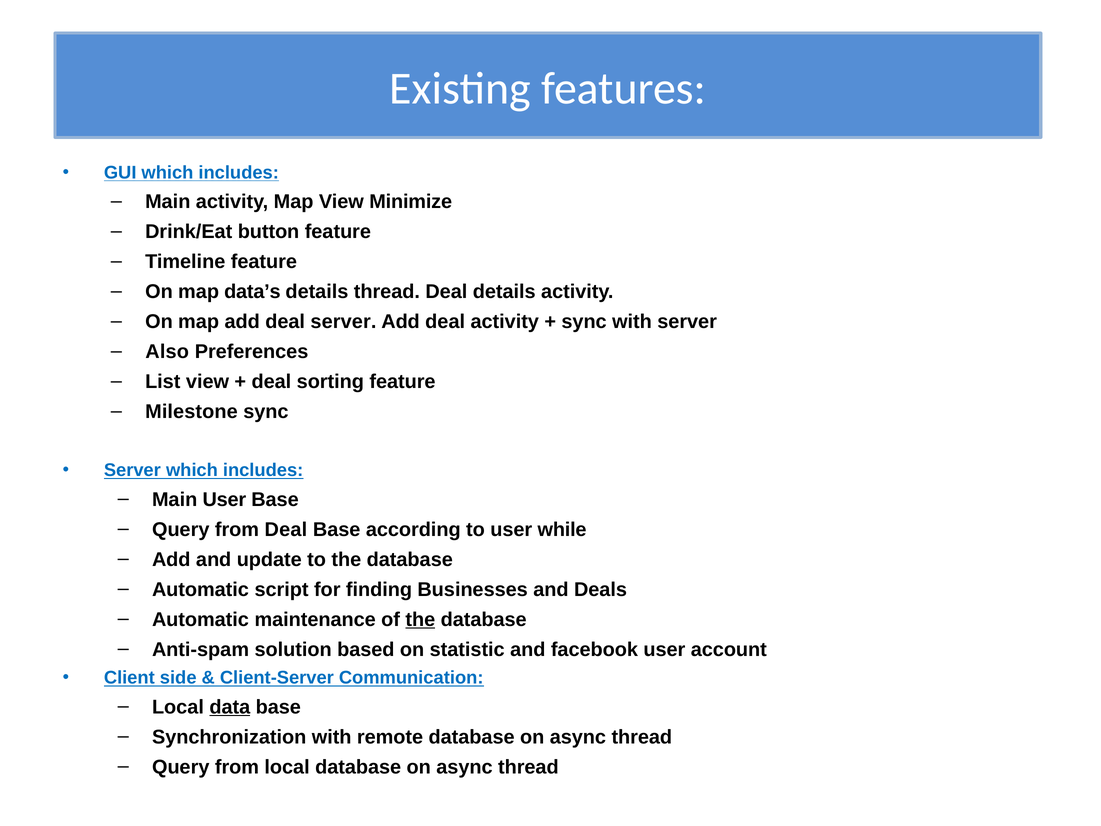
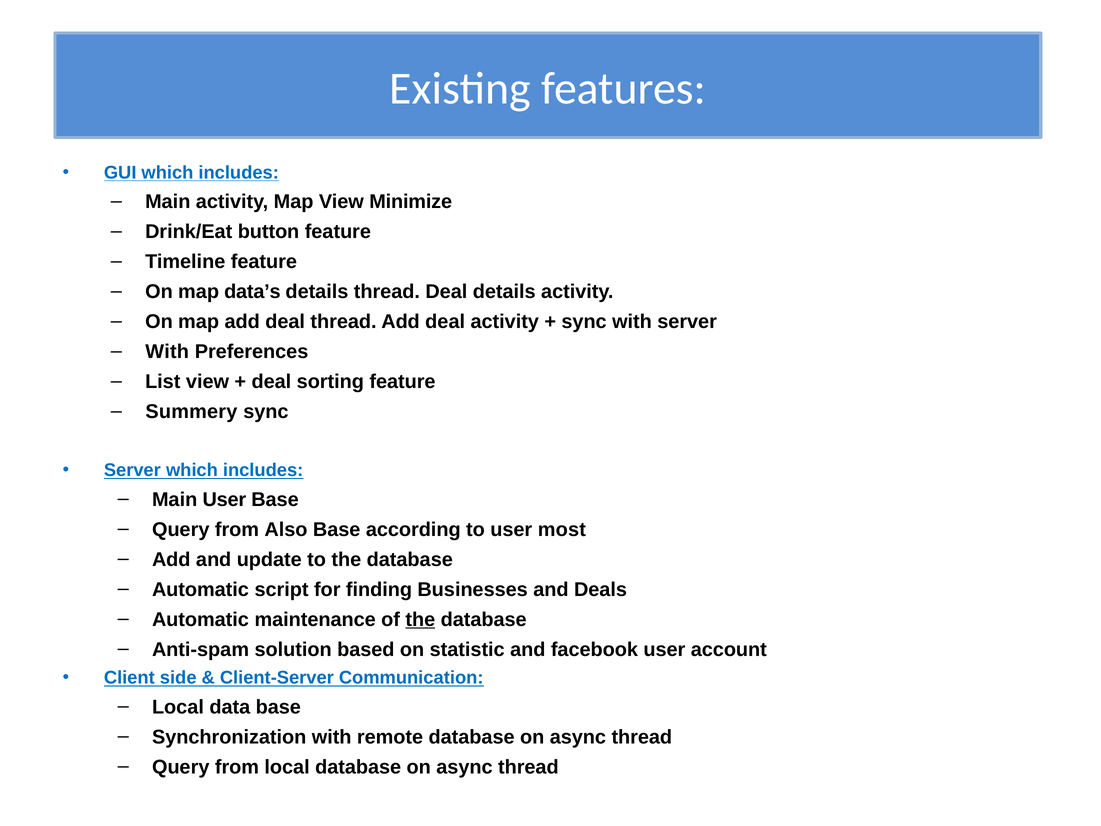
deal server: server -> thread
Also at (167, 352): Also -> With
Milestone: Milestone -> Summery
from Deal: Deal -> Also
while: while -> most
data underline: present -> none
